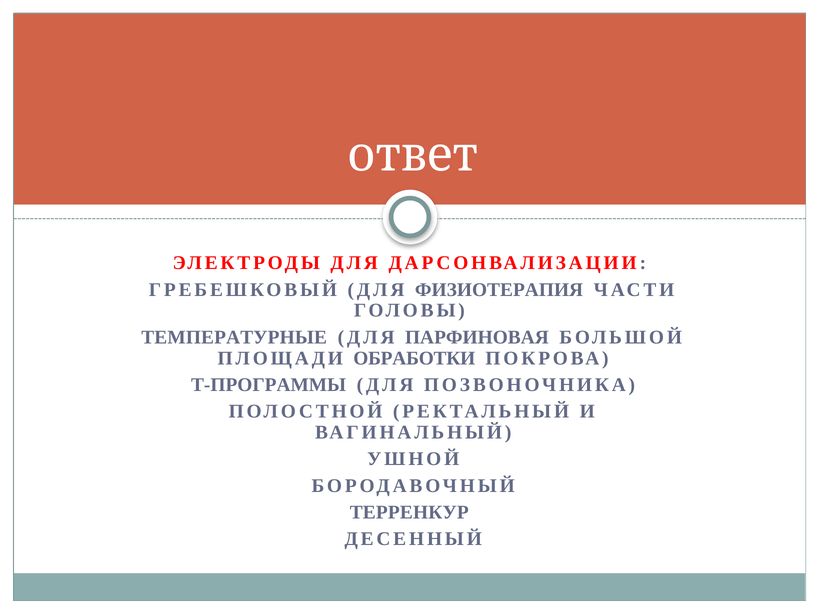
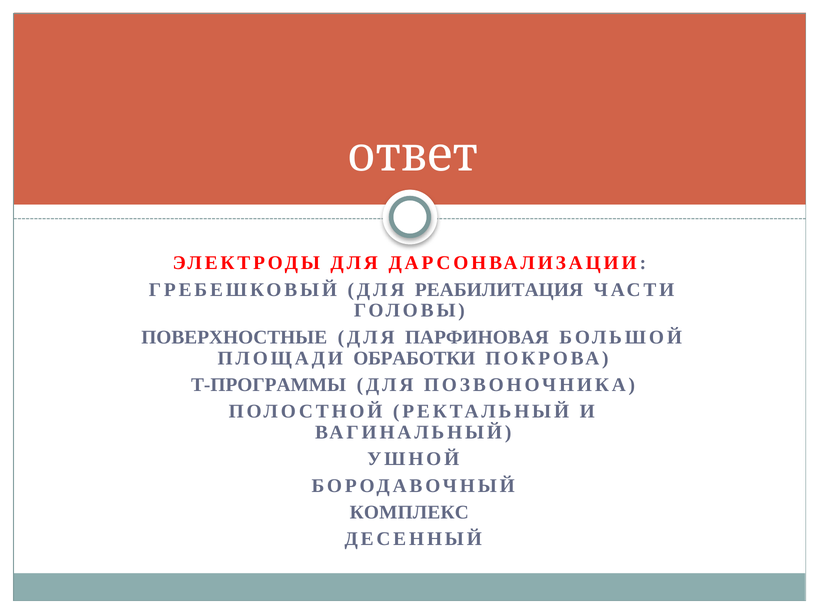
ФИЗИОТЕРАПИЯ: ФИЗИОТЕРАПИЯ -> РЕАБИЛИТАЦИЯ
ТЕМПЕРАТУРНЫЕ: ТЕМПЕРАТУРНЫЕ -> ПОВЕРХНОСТНЫЕ
ТЕРРЕНКУР: ТЕРРЕНКУР -> КОМПЛЕКС
